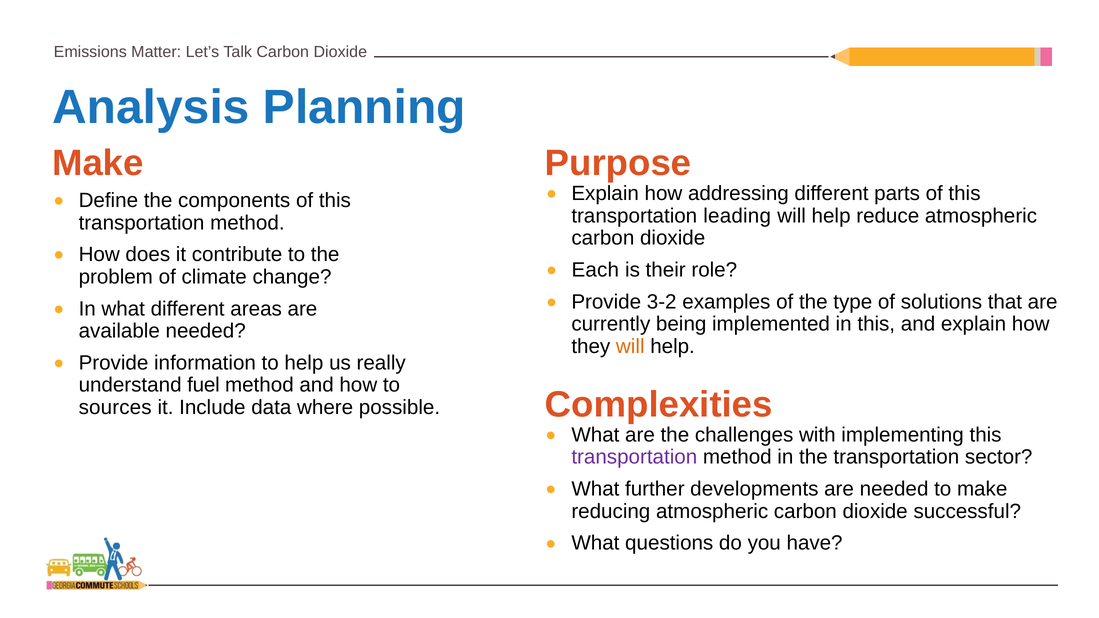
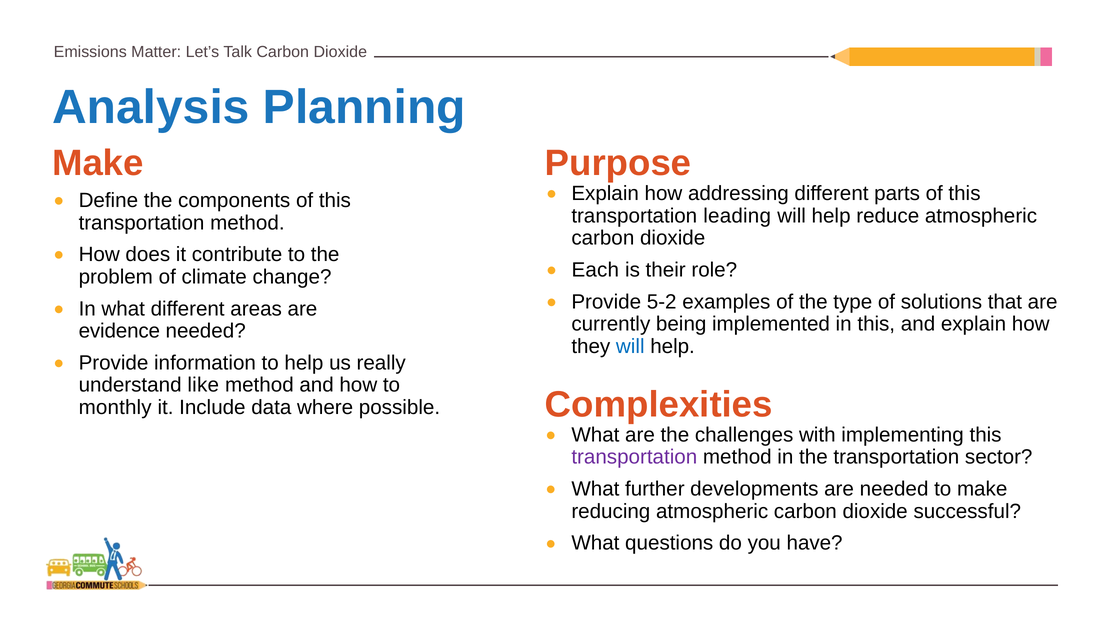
3-2: 3-2 -> 5-2
available: available -> evidence
will at (630, 347) colour: orange -> blue
fuel: fuel -> like
sources: sources -> monthly
